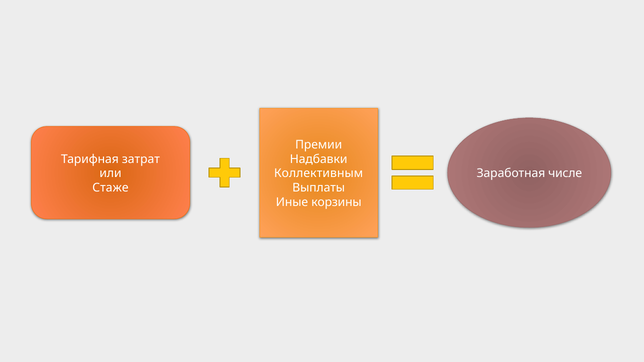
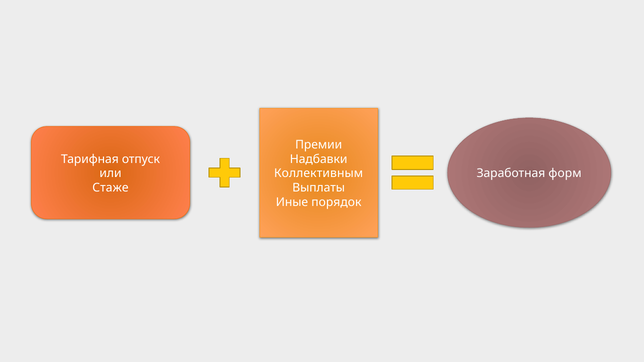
затрат: затрат -> отпуск
числе: числе -> форм
корзины: корзины -> порядок
